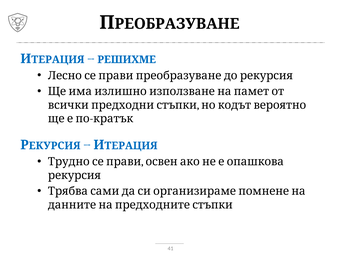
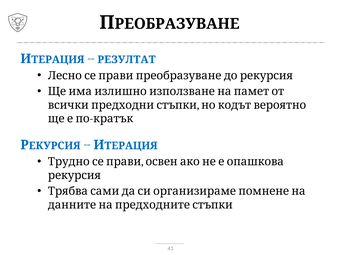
РЕШИХМЕ: РЕШИХМЕ -> РЕЗУЛТАТ
